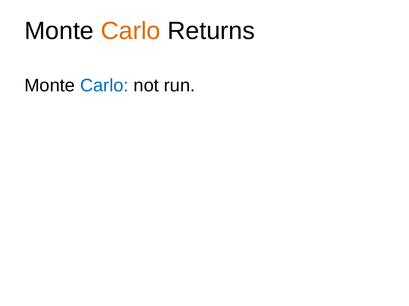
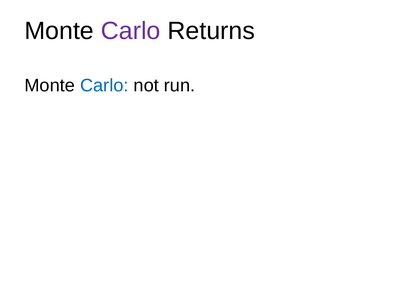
Carlo at (131, 31) colour: orange -> purple
